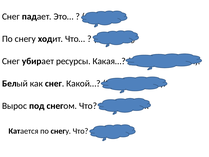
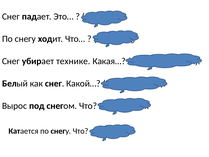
ресурсы: ресурсы -> технике
